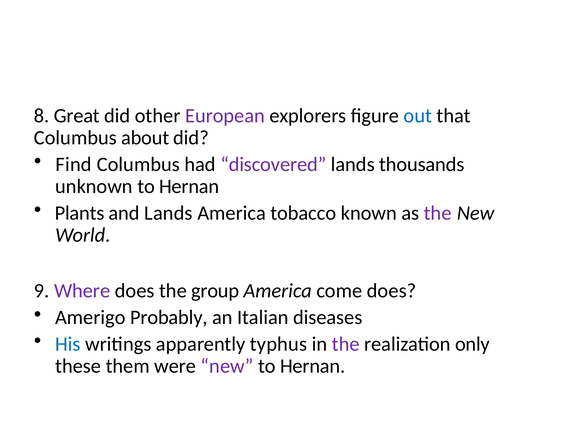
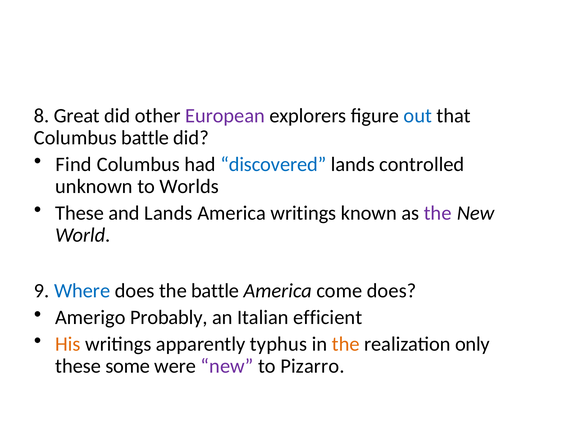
Columbus about: about -> battle
discovered colour: purple -> blue
thousands: thousands -> controlled
unknown to Hernan: Hernan -> Worlds
Plants at (80, 213): Plants -> These
America tobacco: tobacco -> writings
Where colour: purple -> blue
the group: group -> battle
diseases: diseases -> efficient
His colour: blue -> orange
the at (346, 344) colour: purple -> orange
them: them -> some
Hernan at (313, 366): Hernan -> Pizarro
